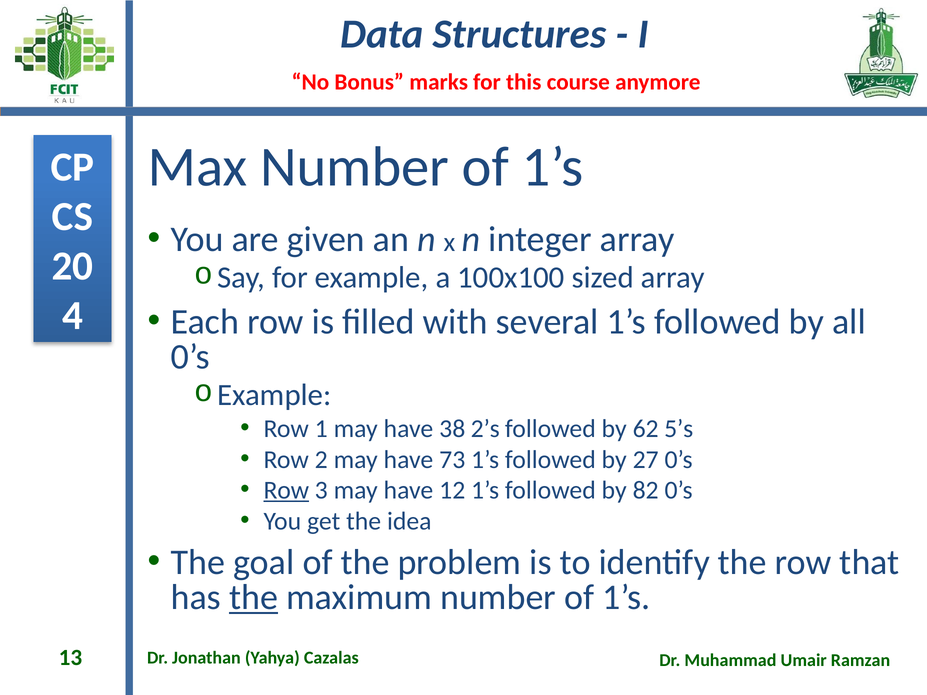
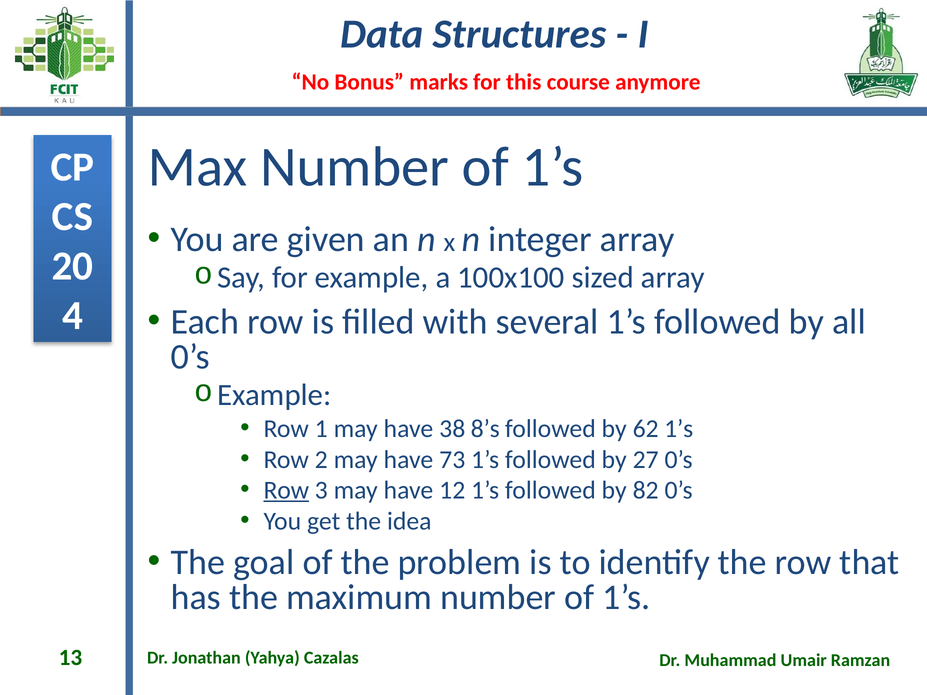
2’s: 2’s -> 8’s
62 5’s: 5’s -> 1’s
the at (254, 598) underline: present -> none
